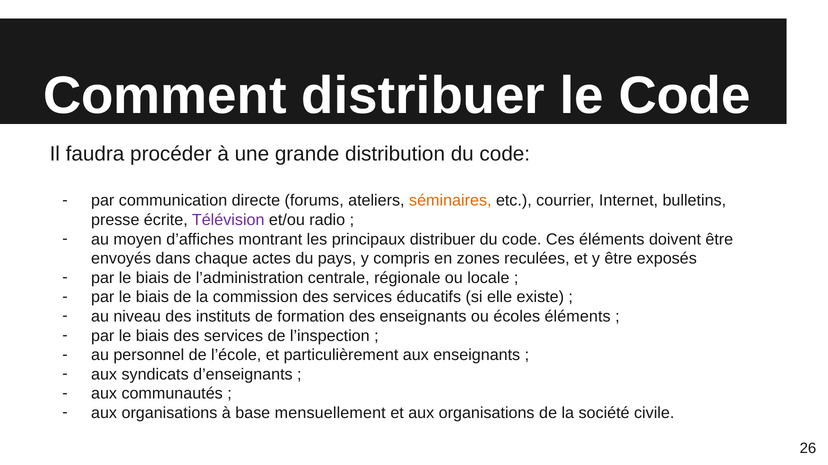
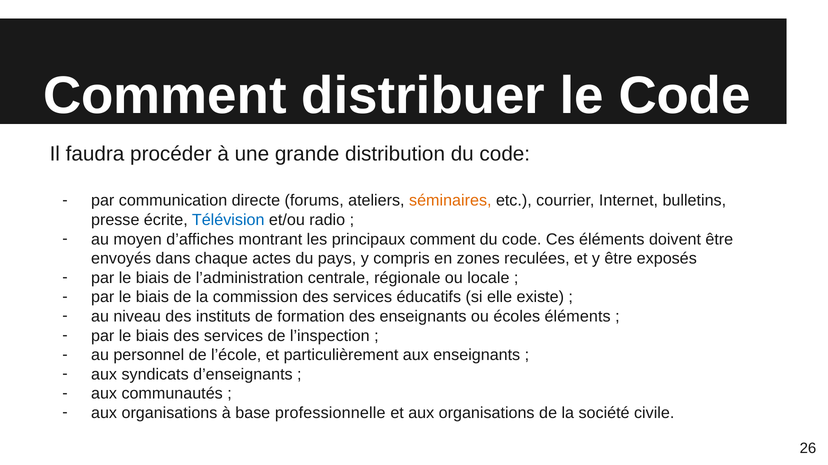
Télévision colour: purple -> blue
principaux distribuer: distribuer -> comment
mensuellement: mensuellement -> professionnelle
